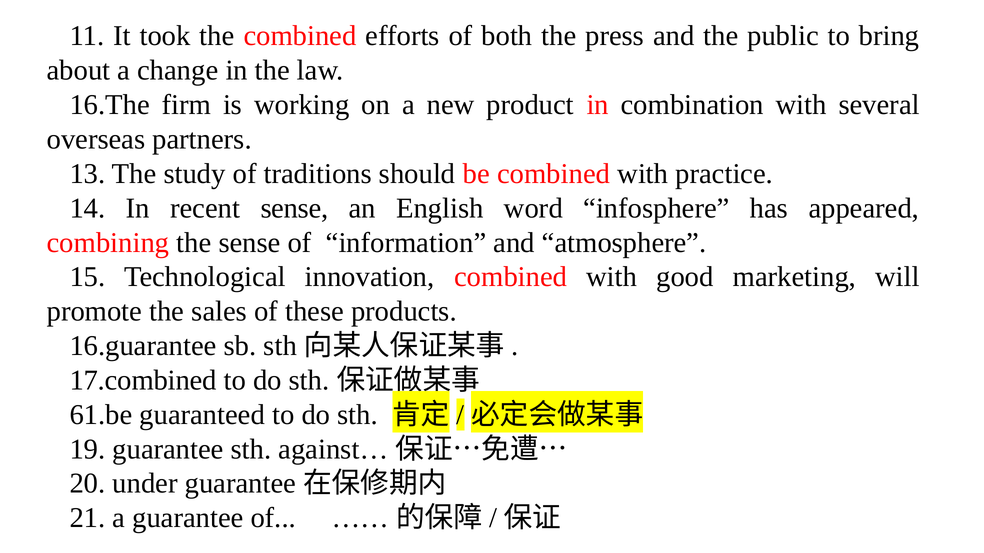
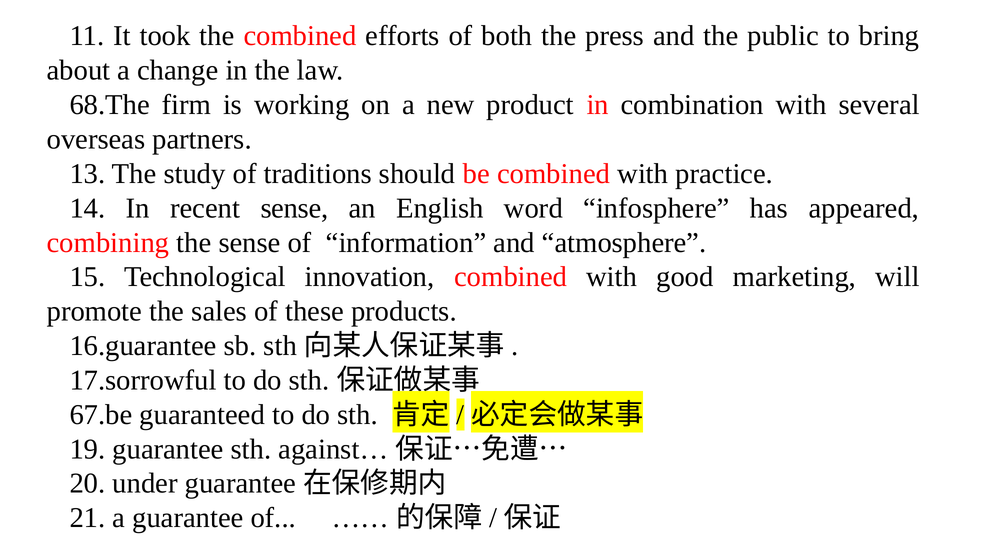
16.The: 16.The -> 68.The
17.combined: 17.combined -> 17.sorrowful
61.be: 61.be -> 67.be
